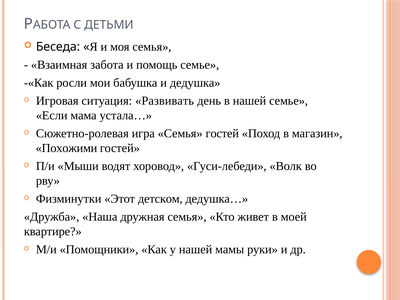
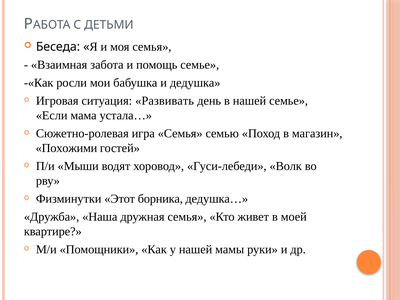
Семья гостей: гостей -> семью
детском: детском -> борника
